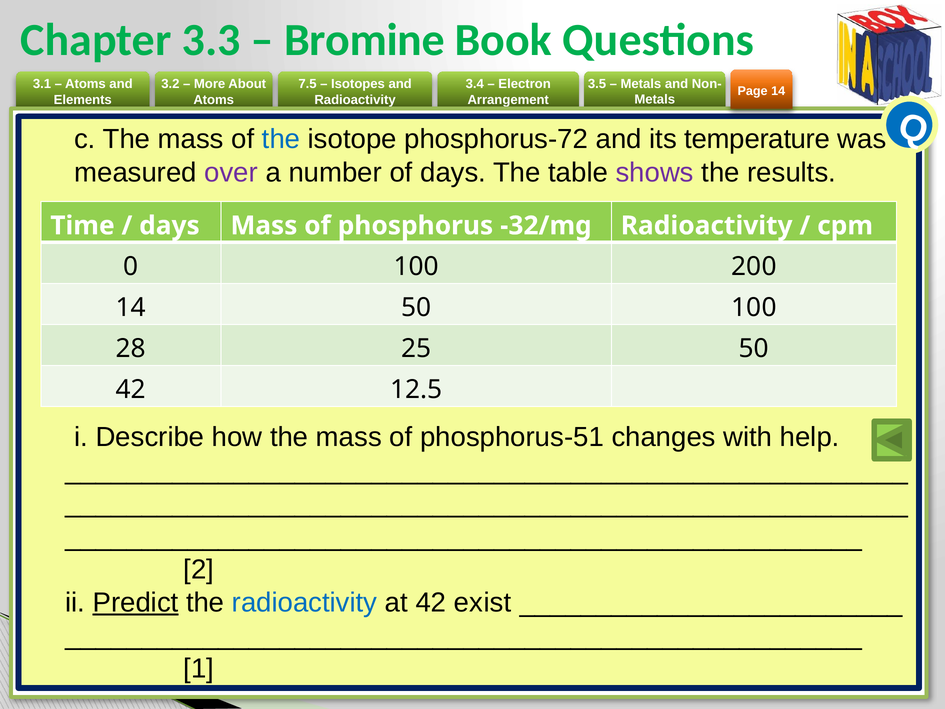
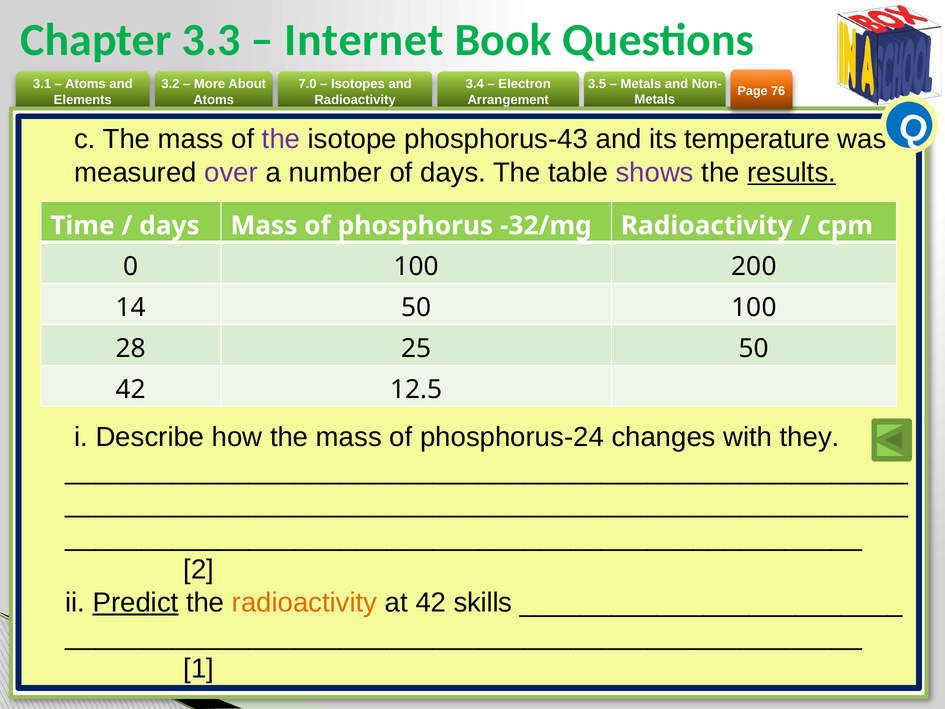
Bromine: Bromine -> Internet
7.5: 7.5 -> 7.0
Page 14: 14 -> 76
the at (281, 139) colour: blue -> purple
phosphorus-72: phosphorus-72 -> phosphorus-43
results underline: none -> present
phosphorus-51: phosphorus-51 -> phosphorus-24
help: help -> they
radioactivity at (305, 602) colour: blue -> orange
exist: exist -> skills
